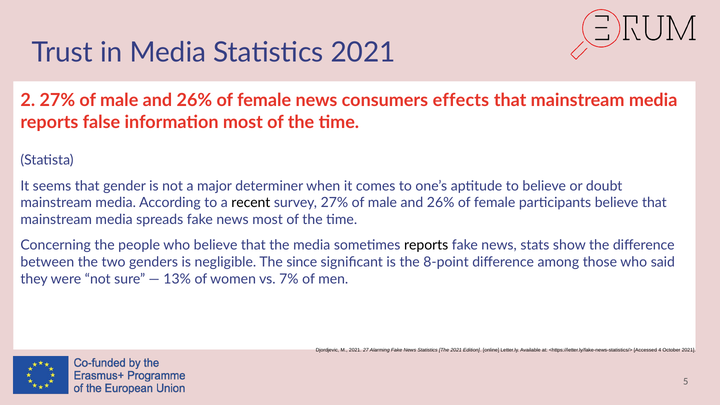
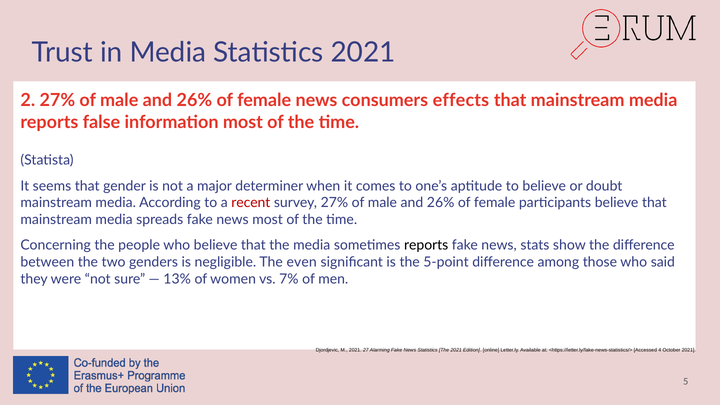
recent colour: black -> red
since: since -> even
8-point: 8-point -> 5-point
